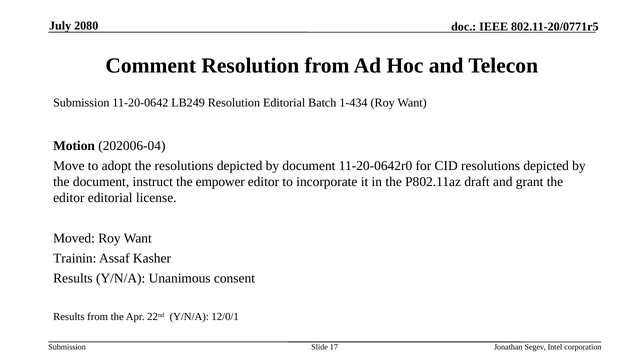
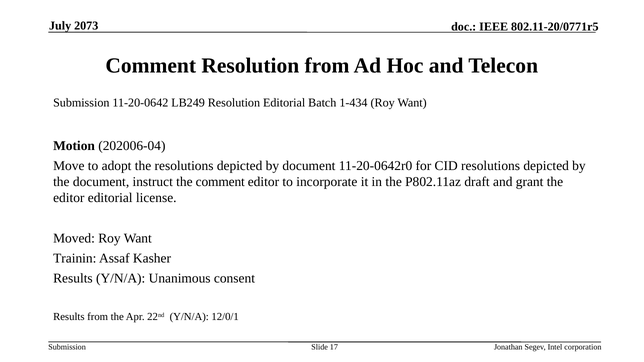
2080: 2080 -> 2073
the empower: empower -> comment
